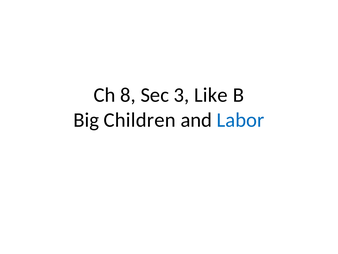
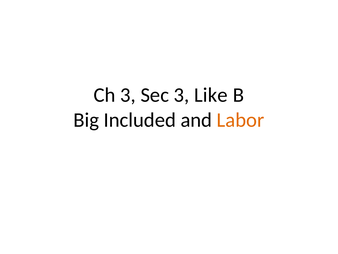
Ch 8: 8 -> 3
Children: Children -> Included
Labor colour: blue -> orange
